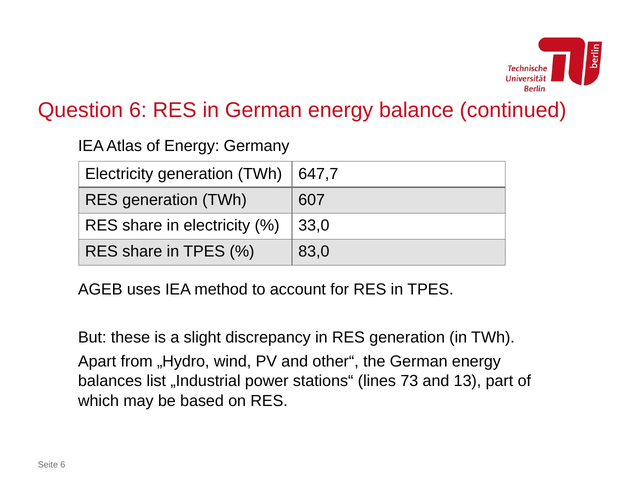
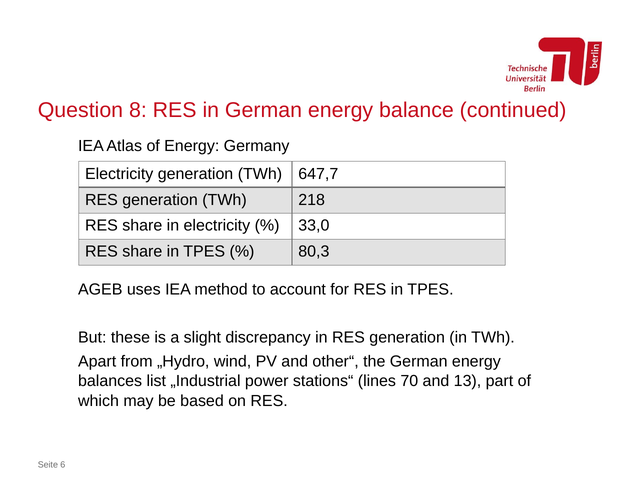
Question 6: 6 -> 8
607: 607 -> 218
83,0: 83,0 -> 80,3
73: 73 -> 70
